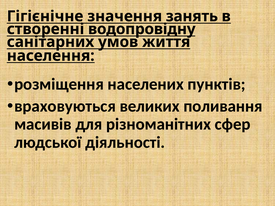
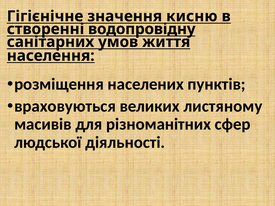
занять: занять -> кисню
поливання: поливання -> листяному
